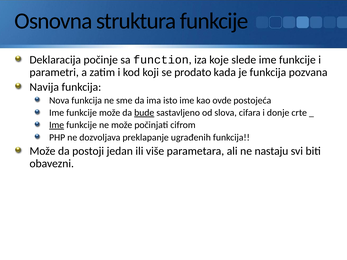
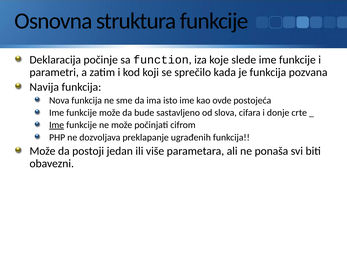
prodato: prodato -> sprečilo
bude underline: present -> none
nastaju: nastaju -> ponaša
